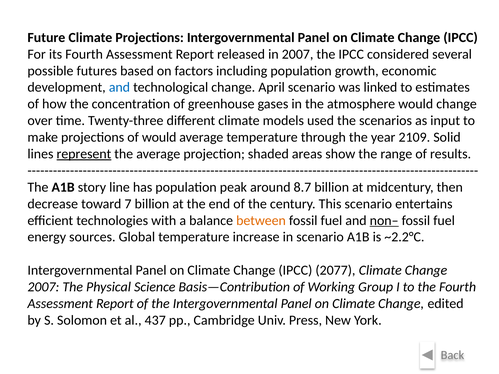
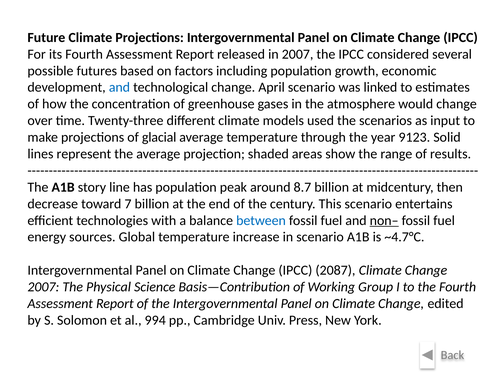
of would: would -> glacial
2109: 2109 -> 9123
represent underline: present -> none
between colour: orange -> blue
~2.2°C: ~2.2°C -> ~4.7°C
2077: 2077 -> 2087
437: 437 -> 994
